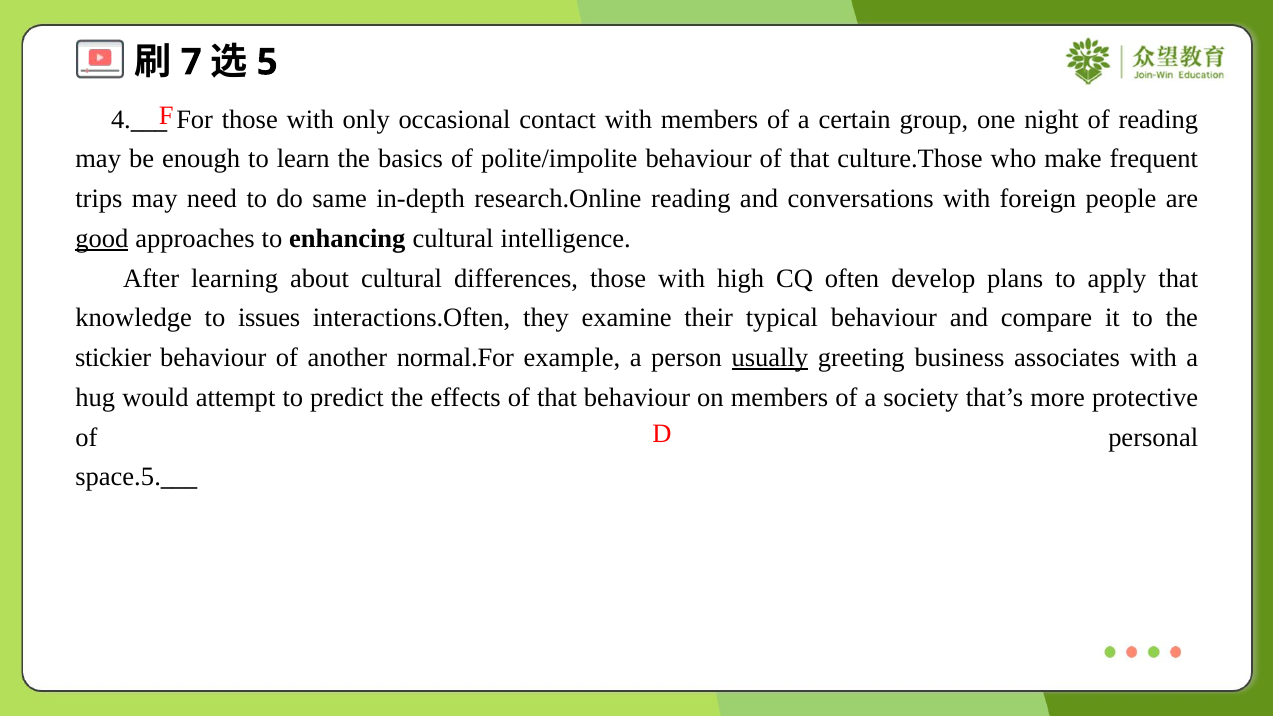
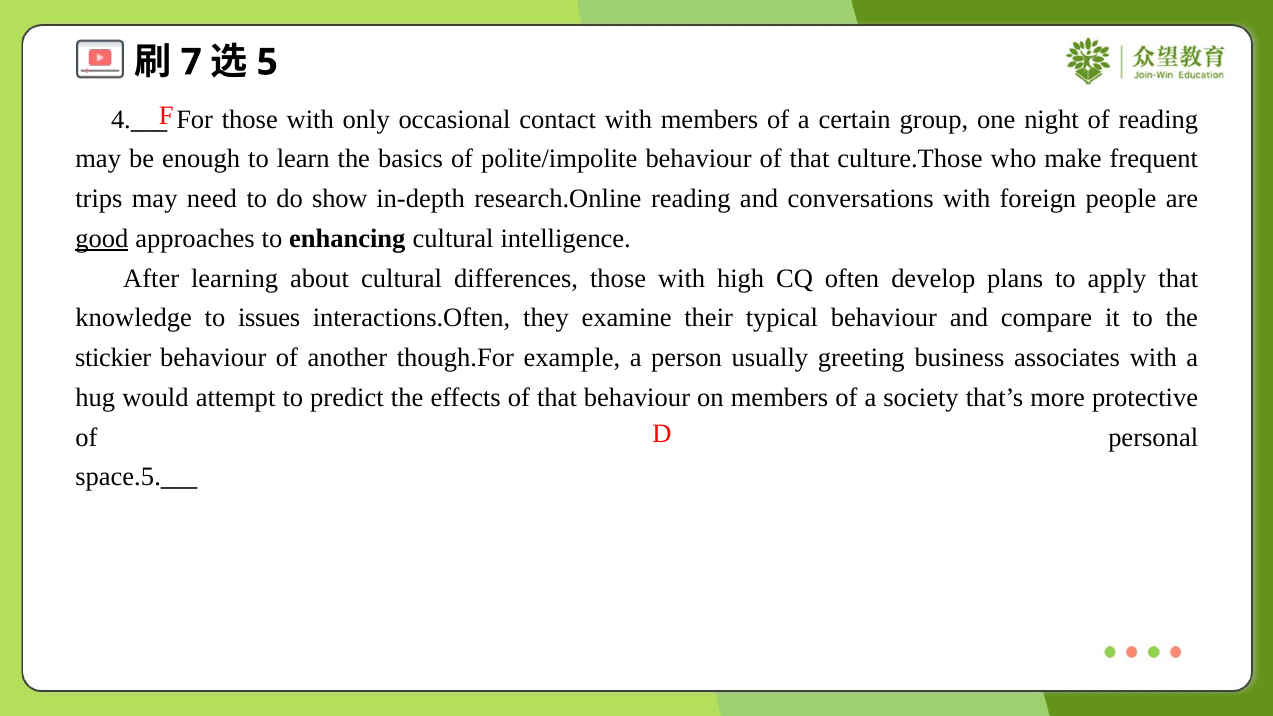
same: same -> show
normal.For: normal.For -> though.For
usually underline: present -> none
